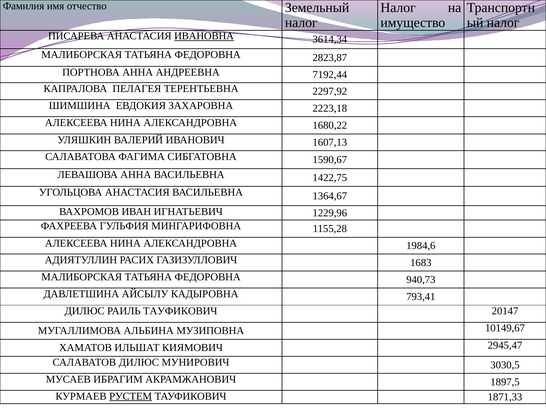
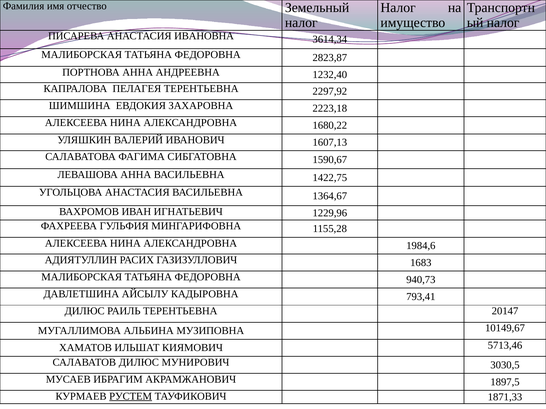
ИВАНОВНА underline: present -> none
7192,44: 7192,44 -> 1232,40
РАИЛЬ ТАУФИКОВИЧ: ТАУФИКОВИЧ -> ТЕРЕНТЬЕВНА
2945,47: 2945,47 -> 5713,46
